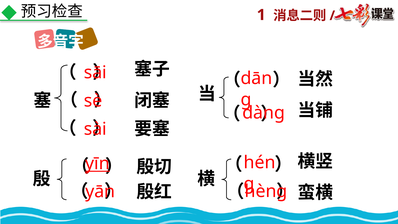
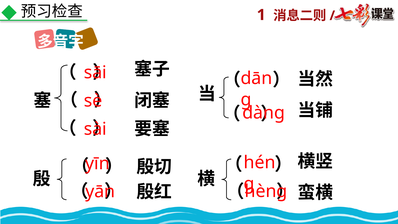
yīn underline: present -> none
